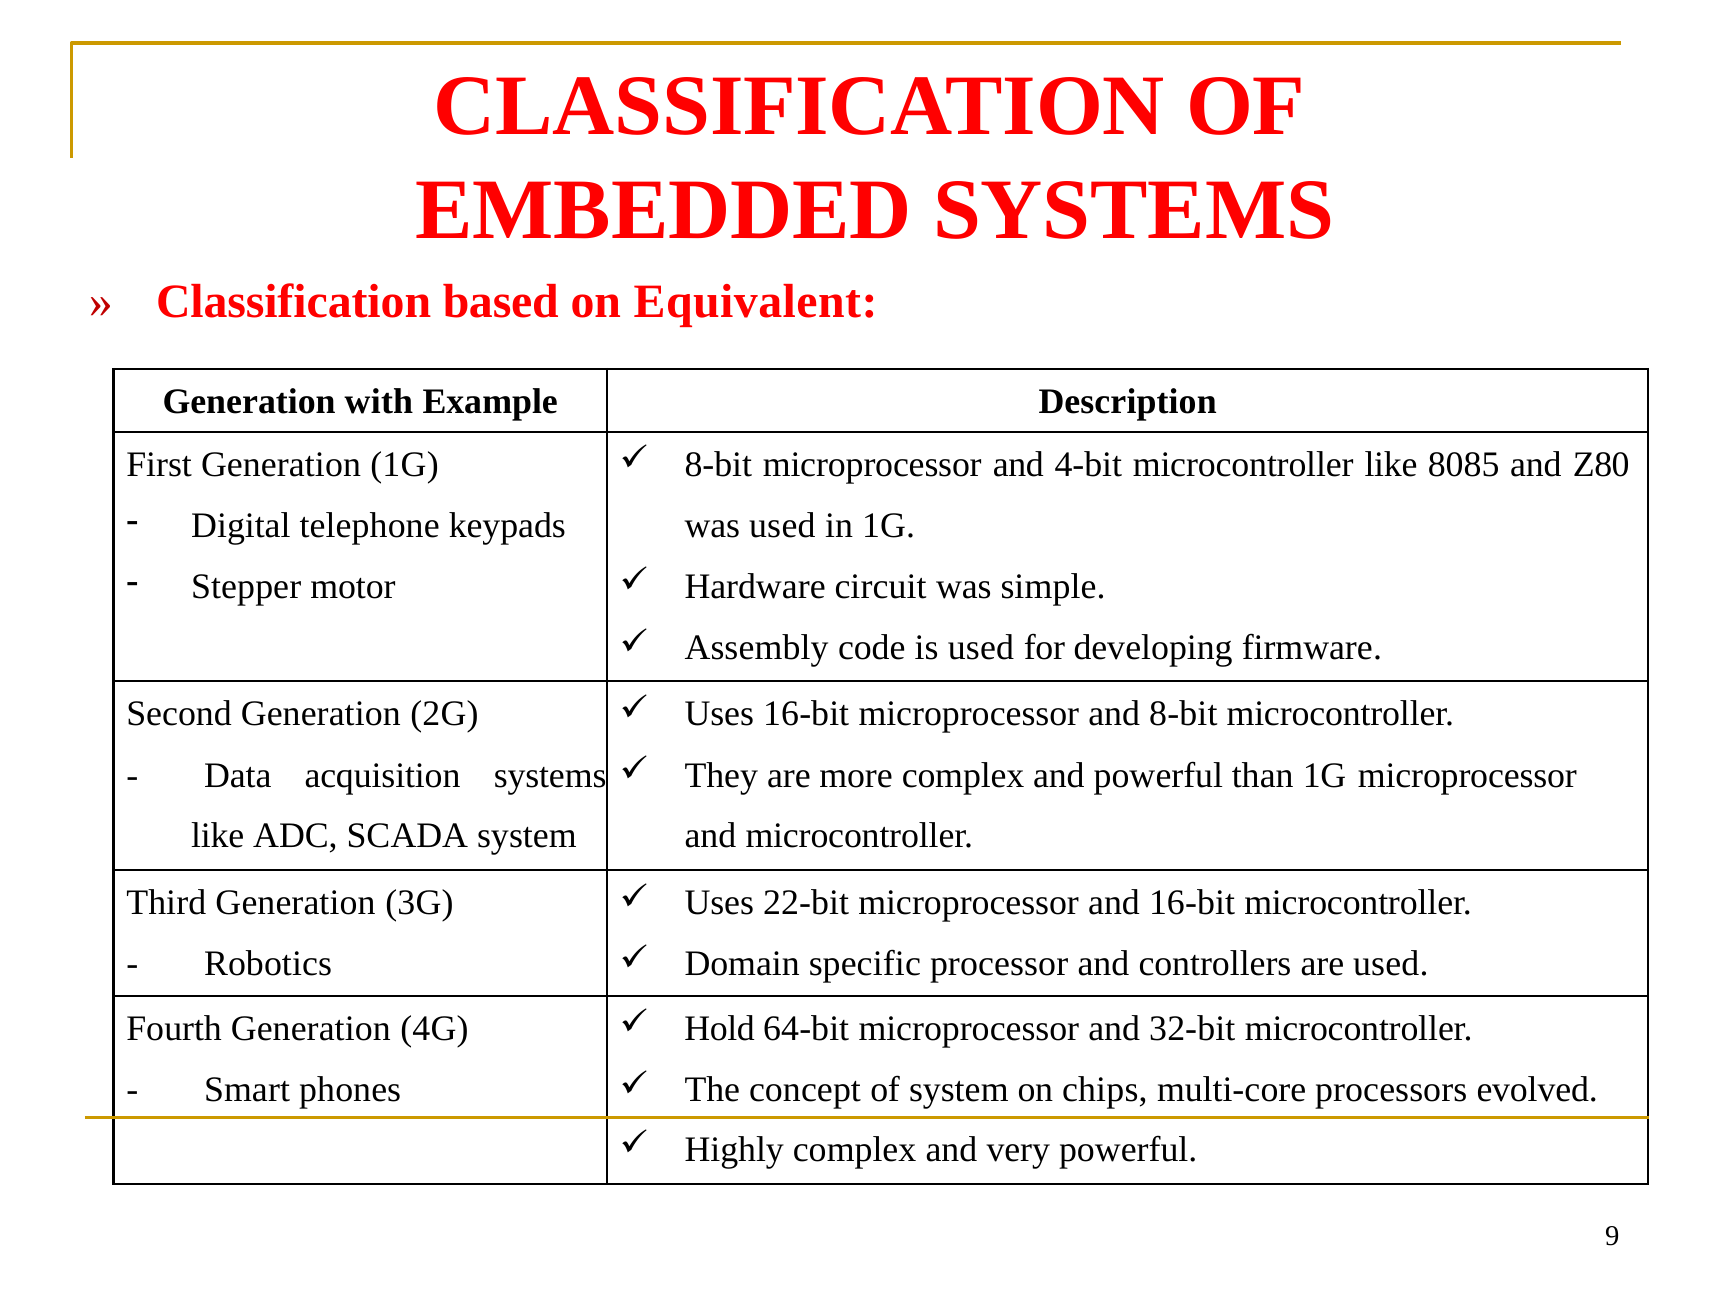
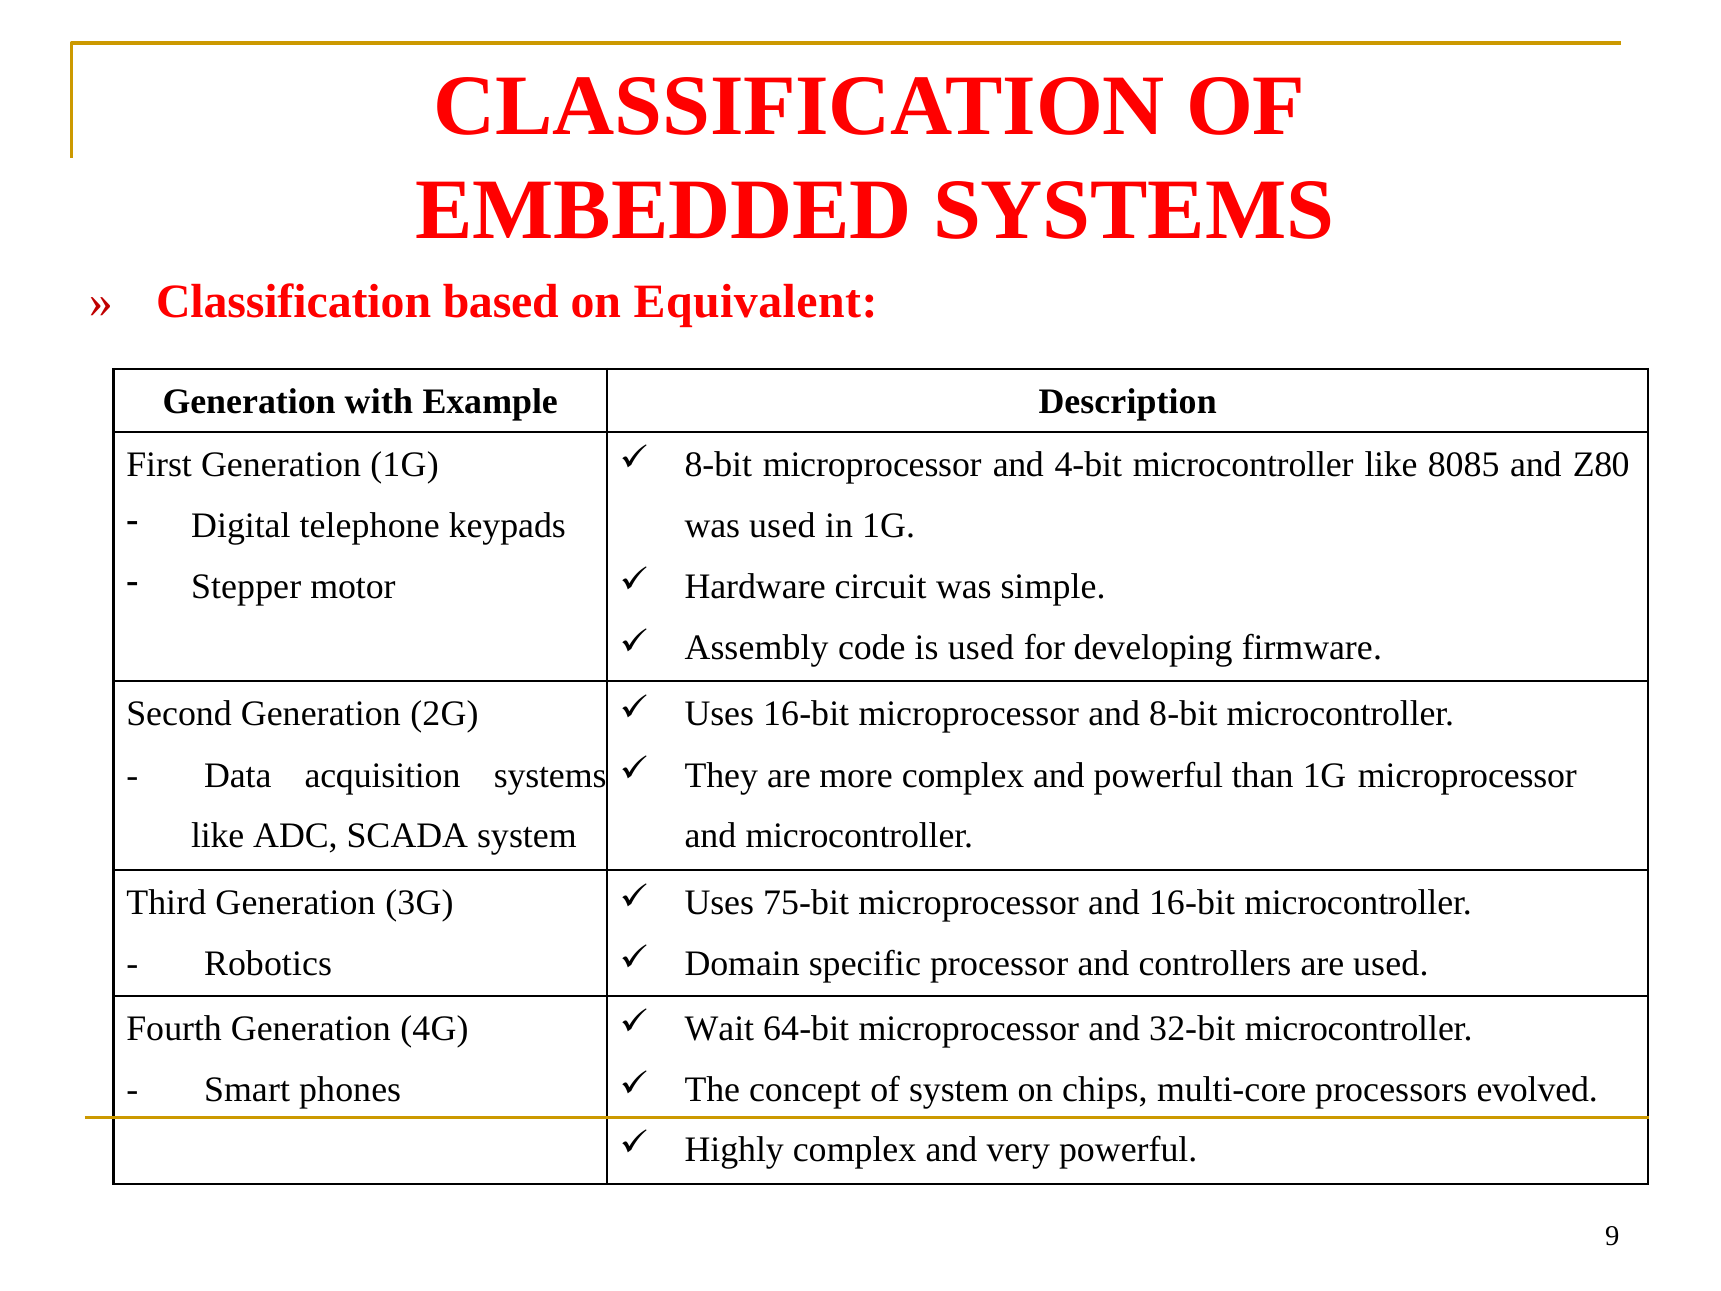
22-bit: 22-bit -> 75-bit
Hold: Hold -> Wait
